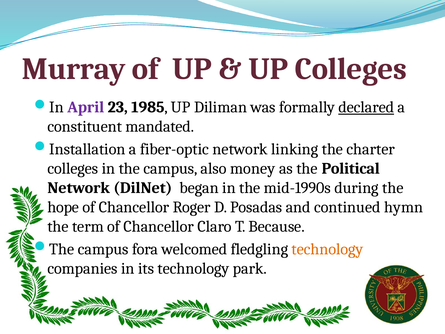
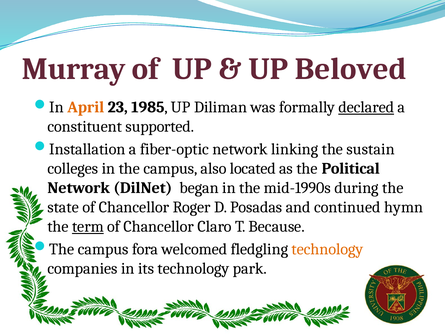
UP Colleges: Colleges -> Beloved
April colour: purple -> orange
mandated: mandated -> supported
charter: charter -> sustain
money: money -> located
hope: hope -> state
term underline: none -> present
